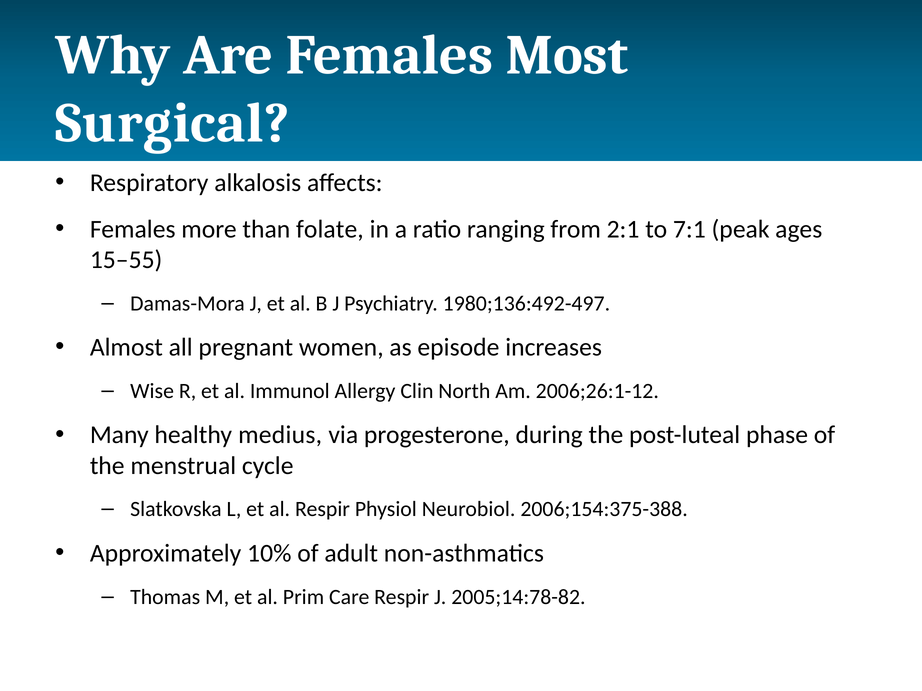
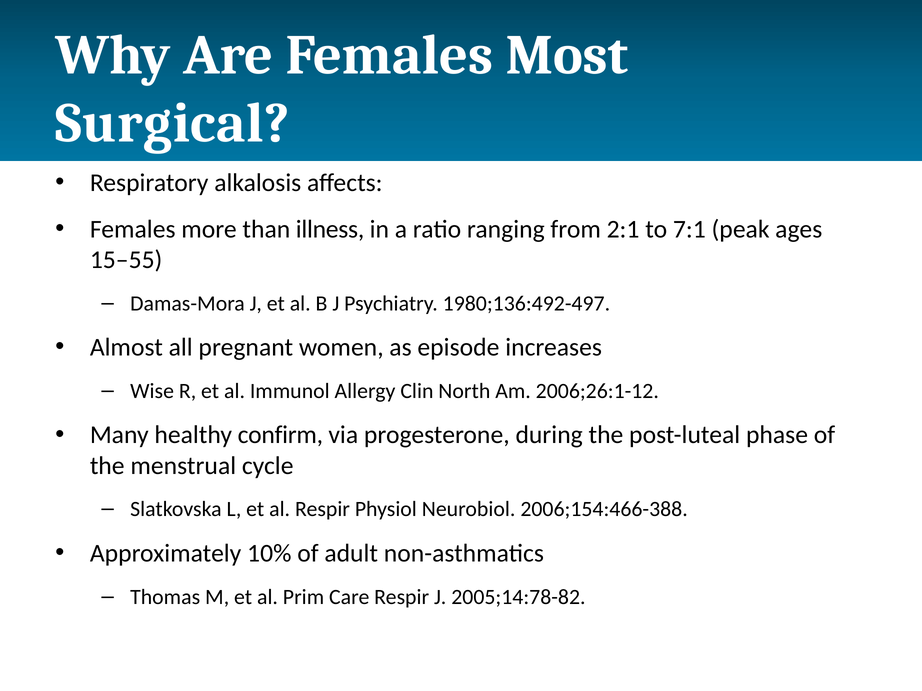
folate: folate -> illness
medius: medius -> confirm
2006;154:375-388: 2006;154:375-388 -> 2006;154:466-388
